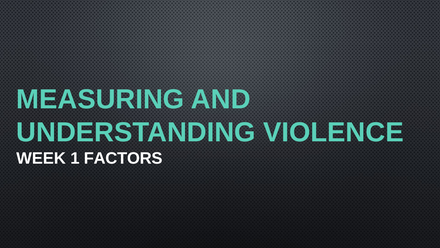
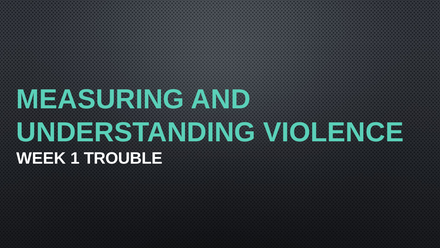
FACTORS: FACTORS -> TROUBLE
